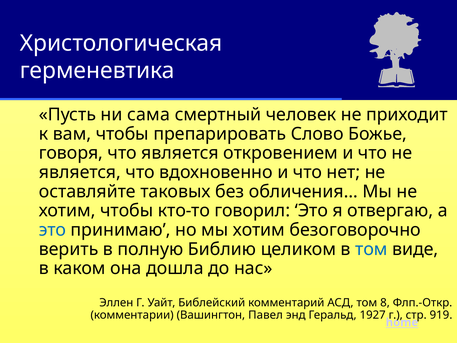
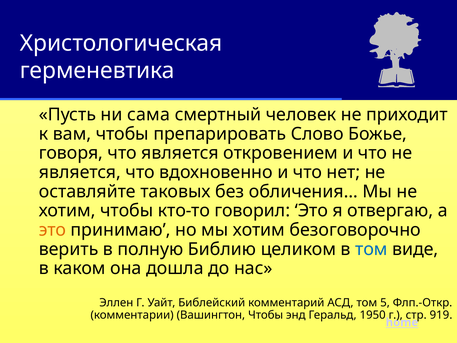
это at (53, 230) colour: blue -> orange
8: 8 -> 5
Вашингтон Павел: Павел -> Чтобы
1927: 1927 -> 1950
